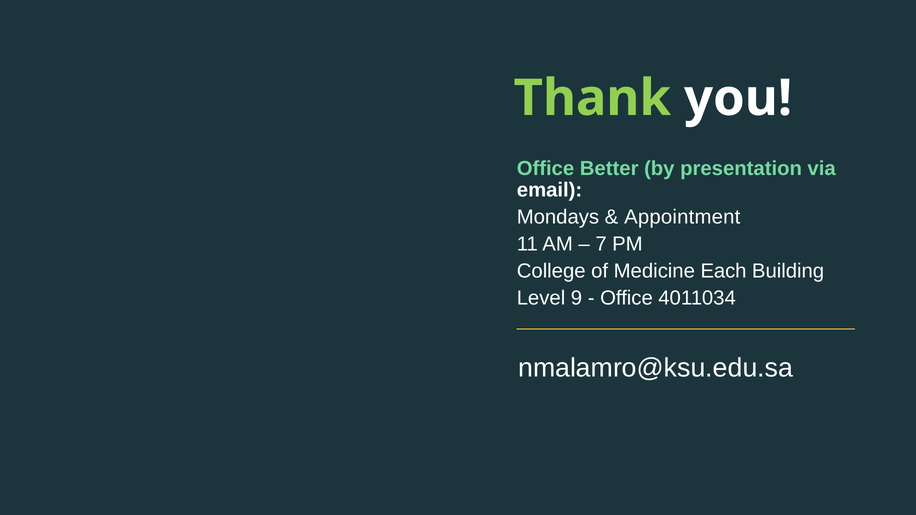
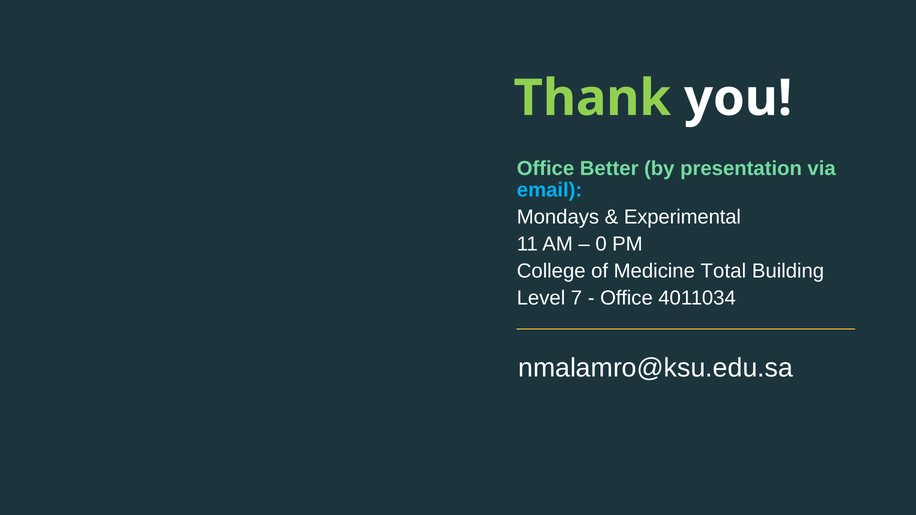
email colour: white -> light blue
Appointment: Appointment -> Experimental
7: 7 -> 0
Each: Each -> Total
9: 9 -> 7
